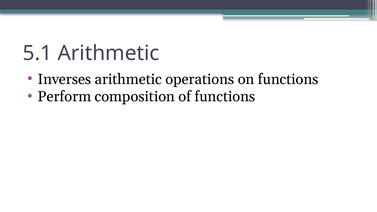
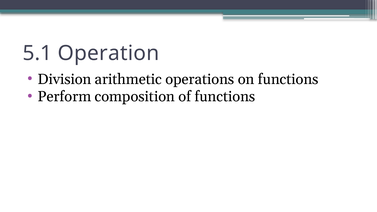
5.1 Arithmetic: Arithmetic -> Operation
Inverses: Inverses -> Division
